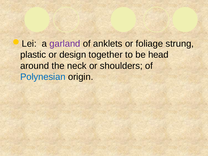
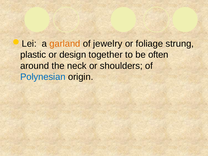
garland colour: purple -> orange
anklets: anklets -> jewelry
head: head -> often
